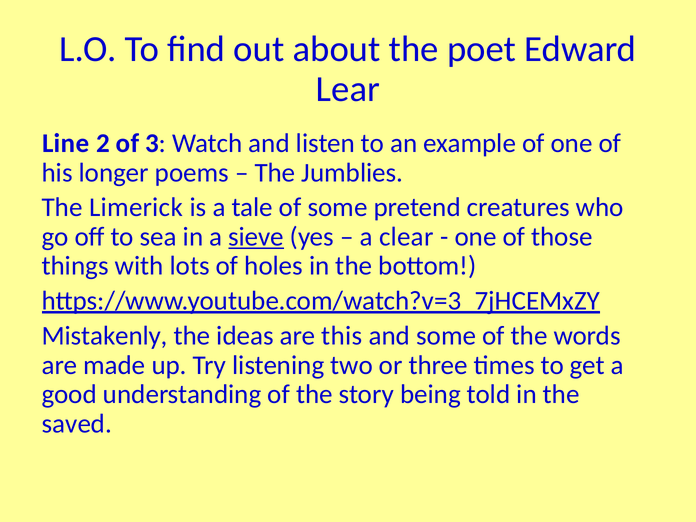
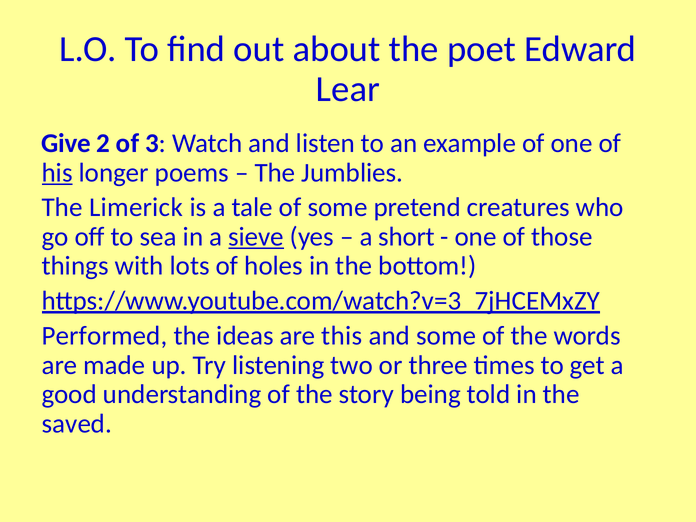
Line: Line -> Give
his underline: none -> present
clear: clear -> short
Mistakenly: Mistakenly -> Performed
